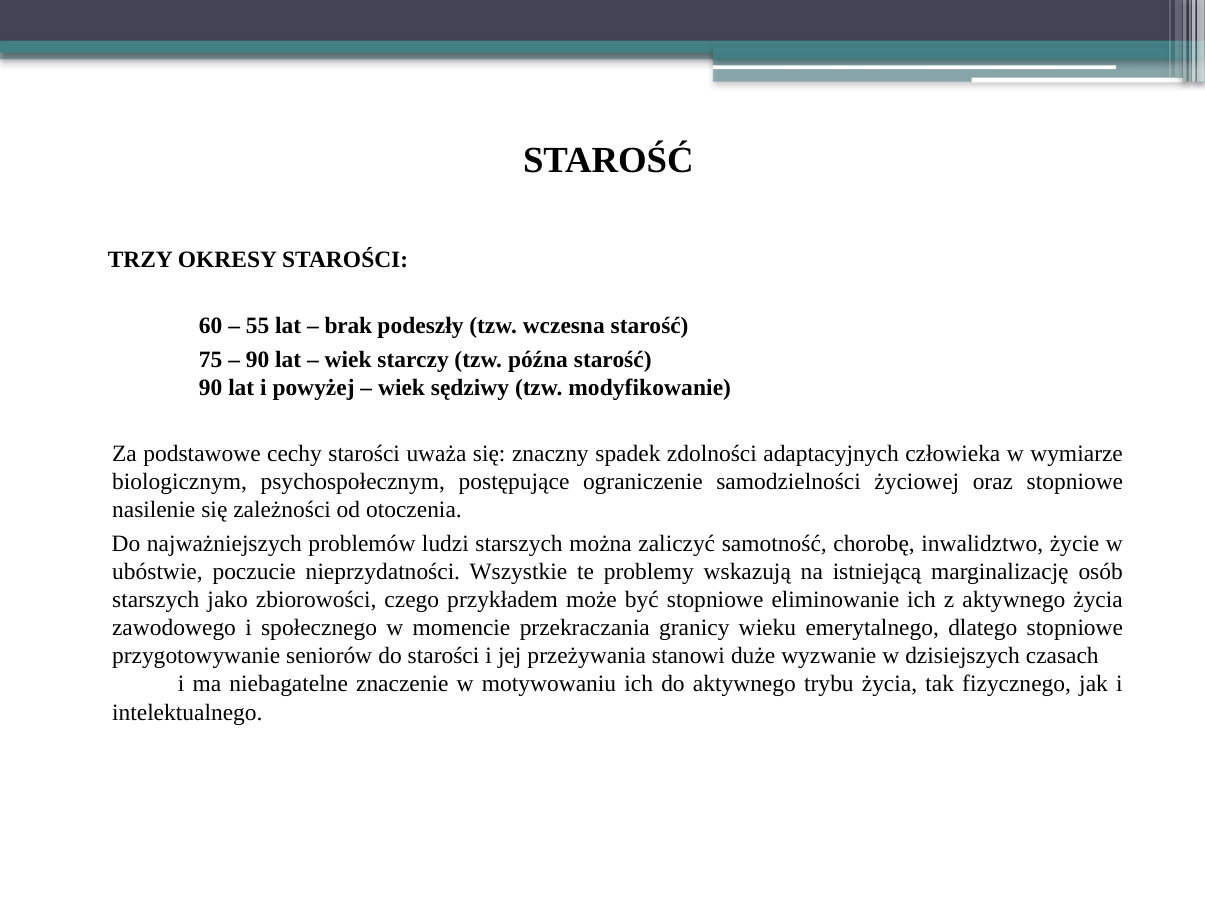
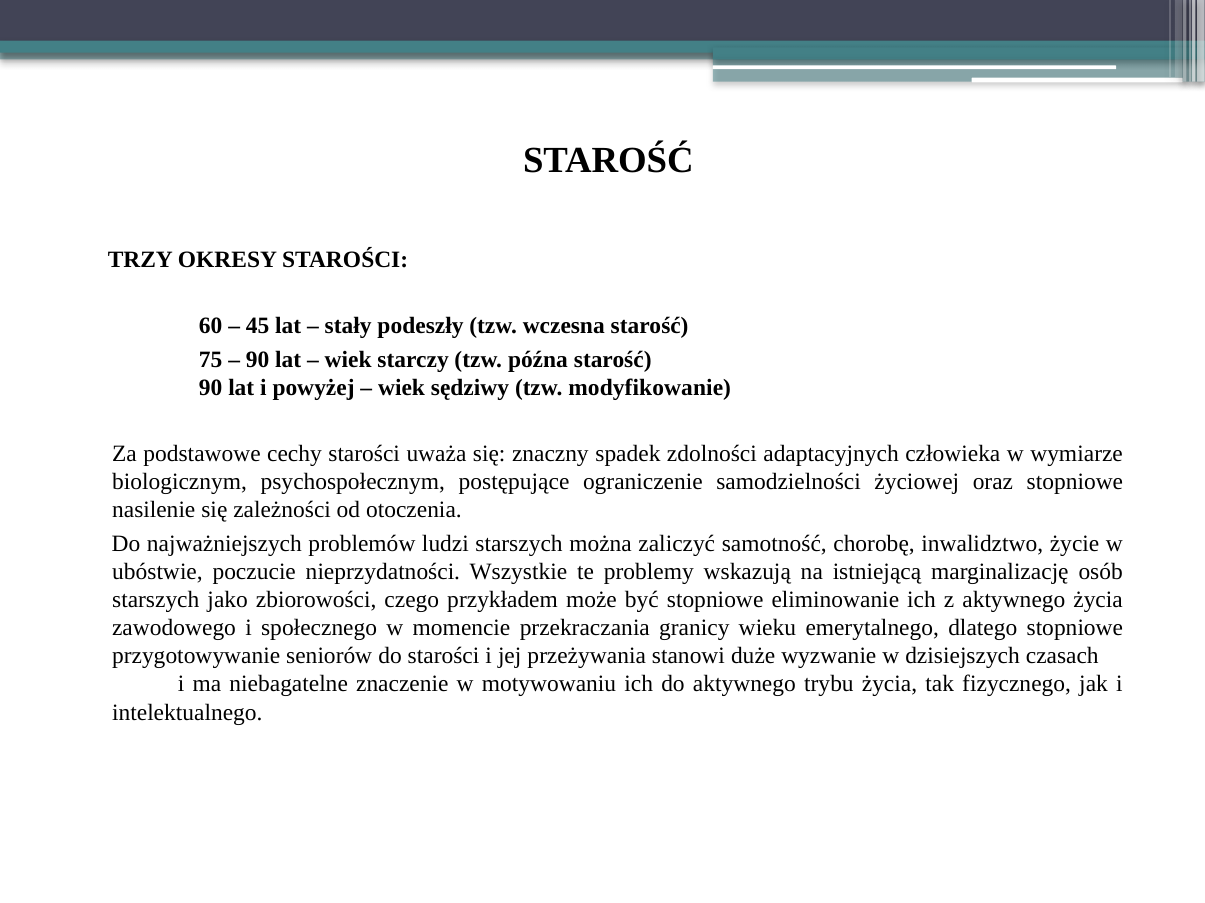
55: 55 -> 45
brak: brak -> stały
